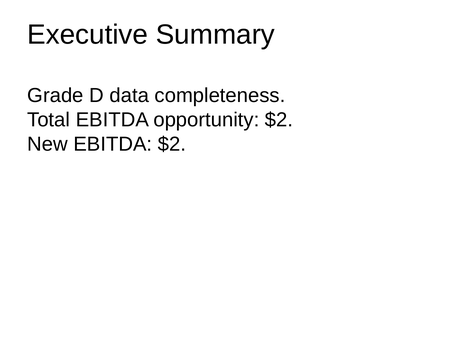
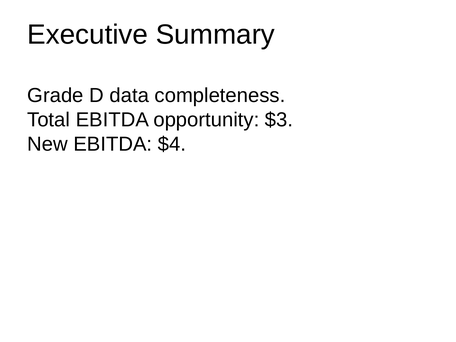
opportunity $2: $2 -> $3
EBITDA $2: $2 -> $4
